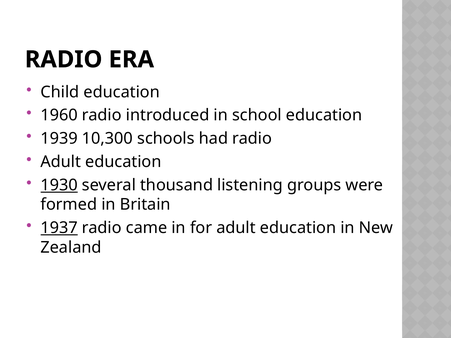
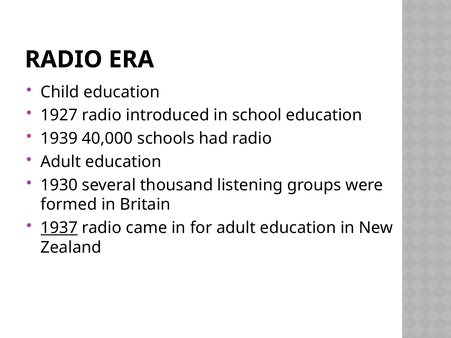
1960: 1960 -> 1927
10,300: 10,300 -> 40,000
1930 underline: present -> none
